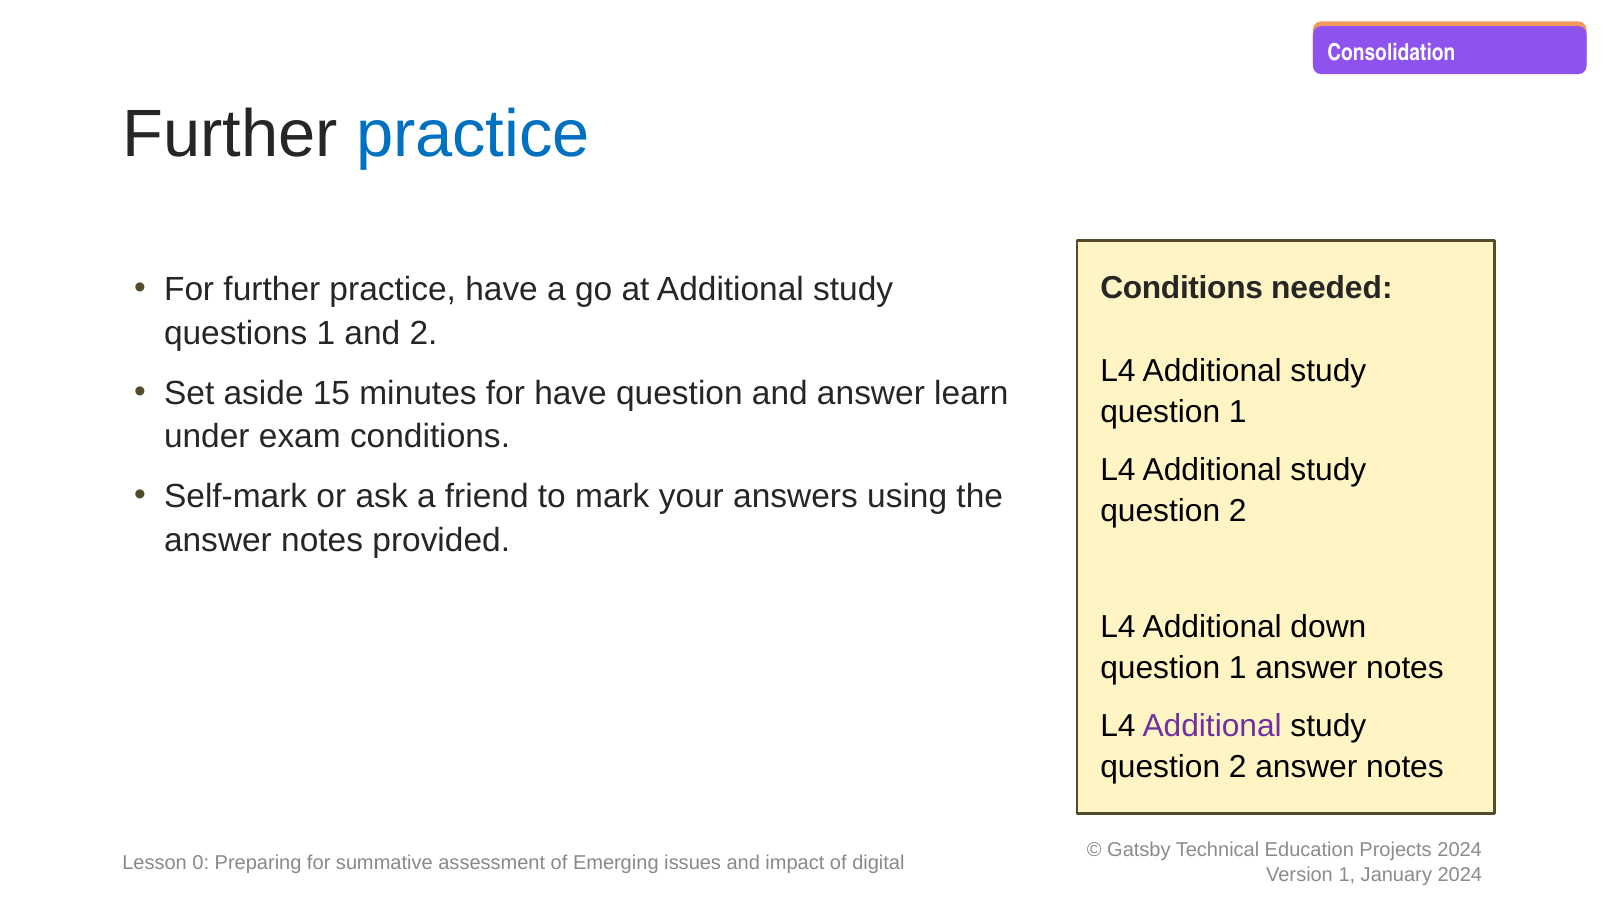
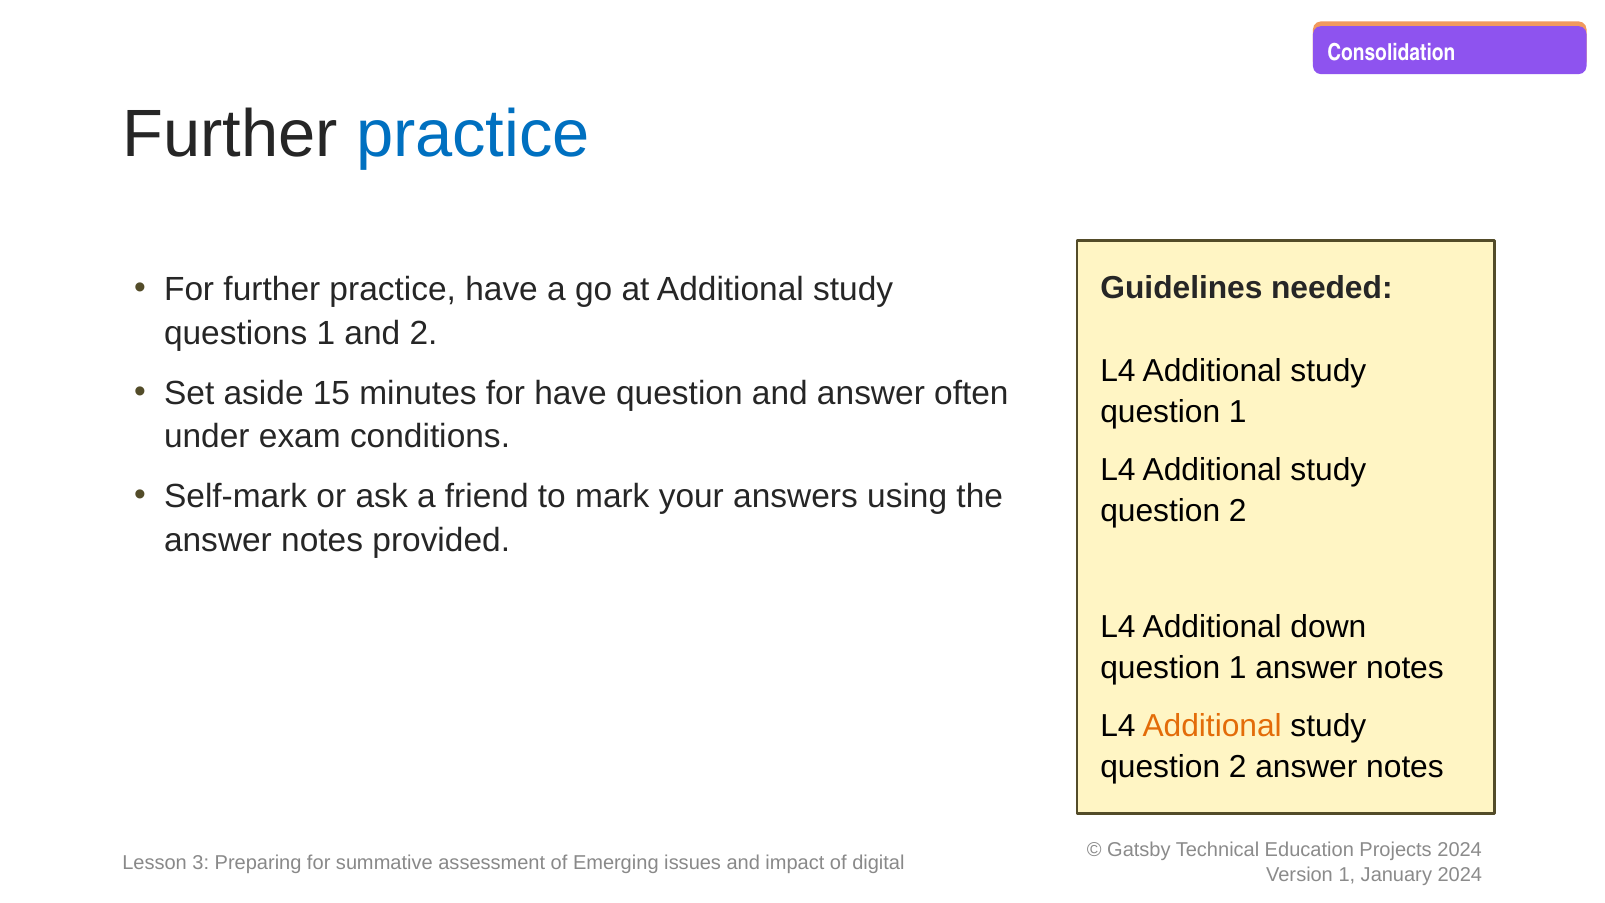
Conditions at (1182, 288): Conditions -> Guidelines
learn: learn -> often
Additional at (1212, 725) colour: purple -> orange
0: 0 -> 3
